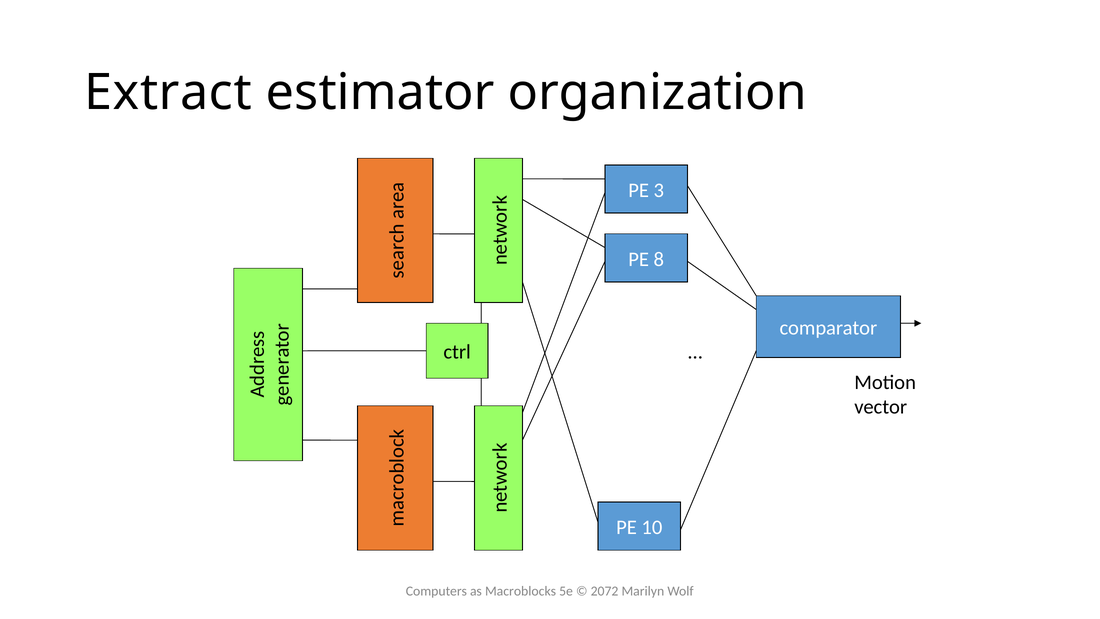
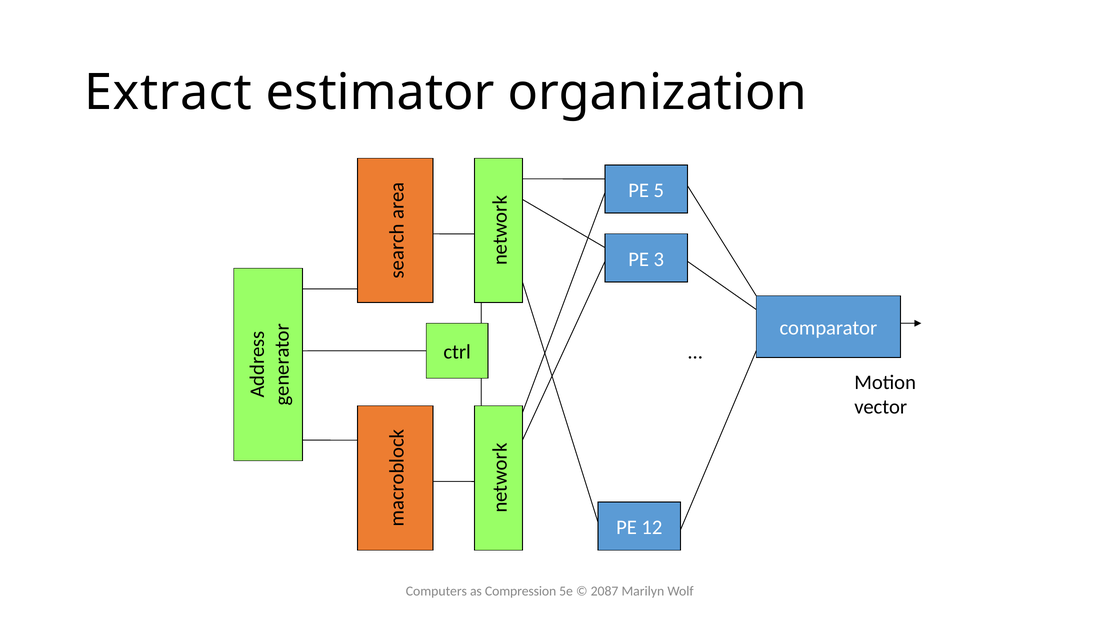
3: 3 -> 5
8: 8 -> 3
10: 10 -> 12
Macroblocks: Macroblocks -> Compression
2072: 2072 -> 2087
